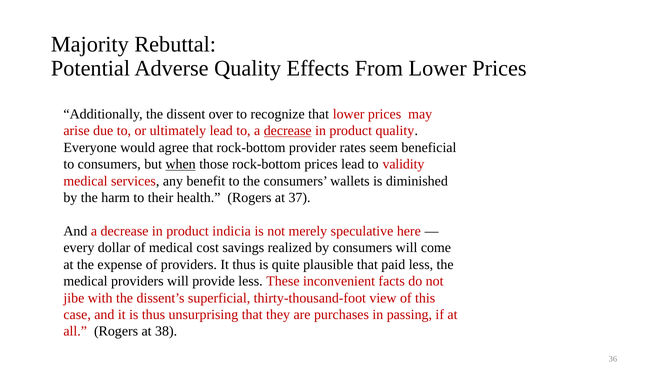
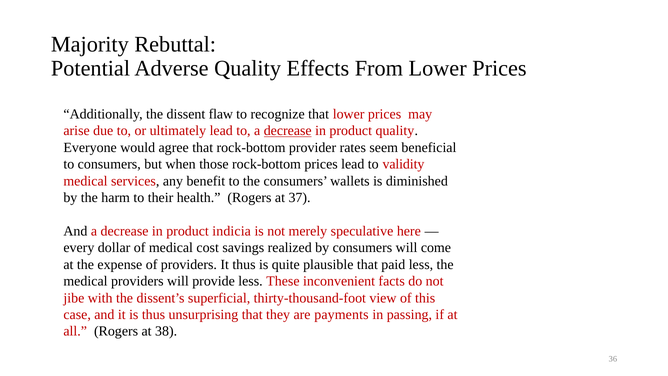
over: over -> flaw
when underline: present -> none
purchases: purchases -> payments
